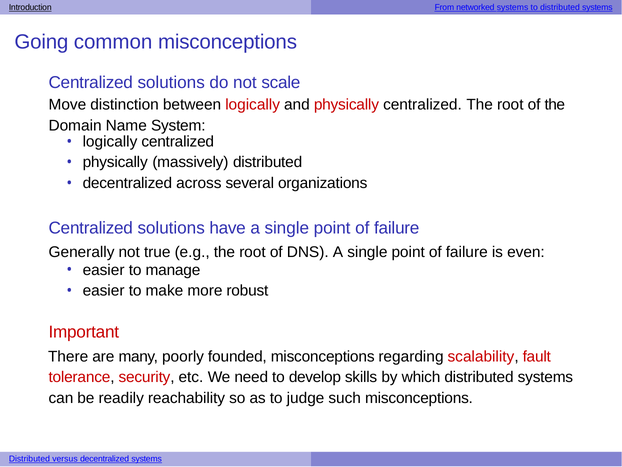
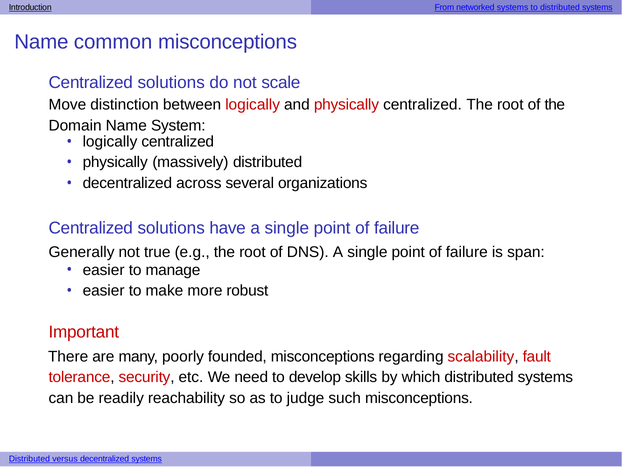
Going at (41, 42): Going -> Name
even: even -> span
